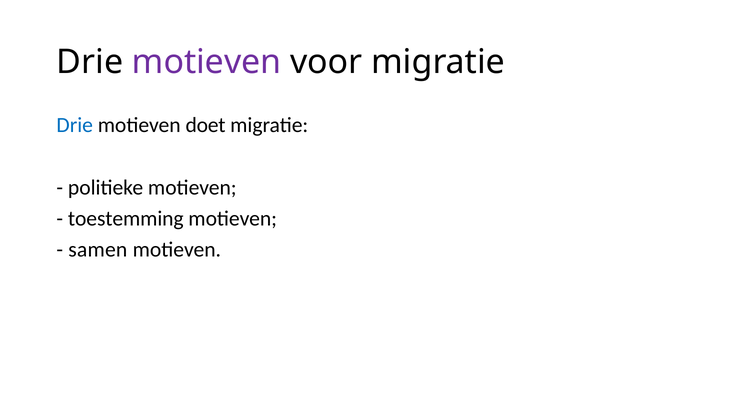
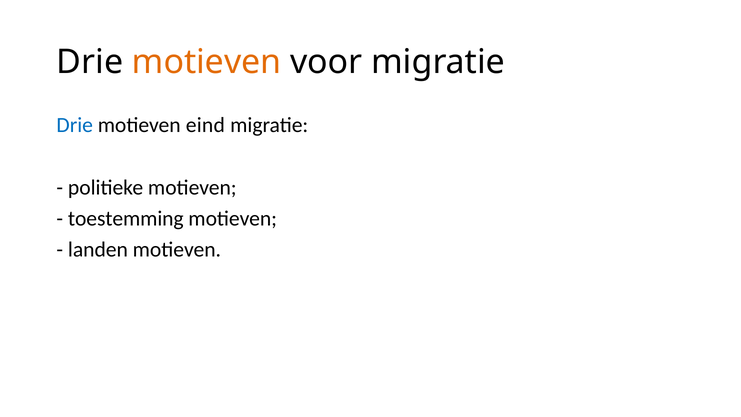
motieven at (207, 62) colour: purple -> orange
doet: doet -> eind
samen: samen -> landen
